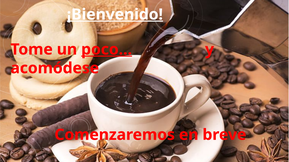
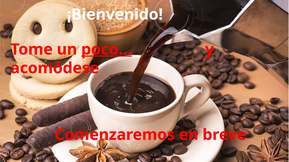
¡Bienvenido underline: present -> none
